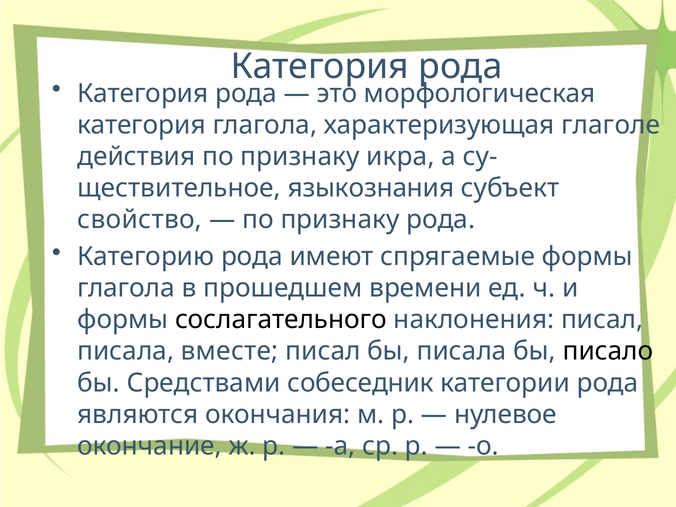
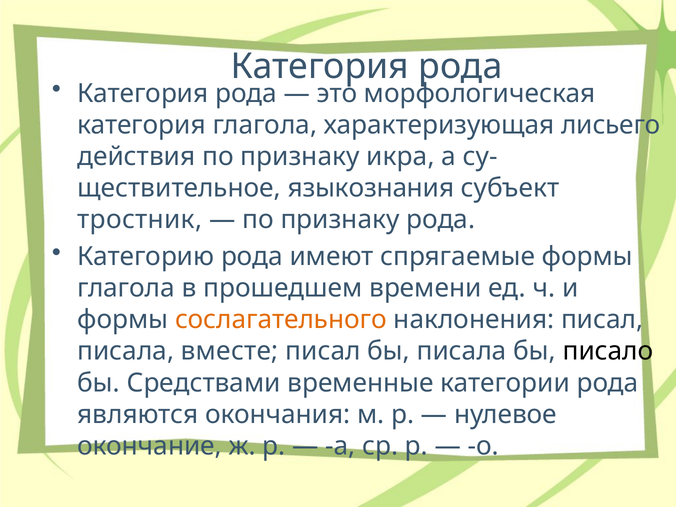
глаголе: глаголе -> лисьего
свойство: свойство -> тростник
сослагательного colour: black -> orange
собеседник: собеседник -> временные
